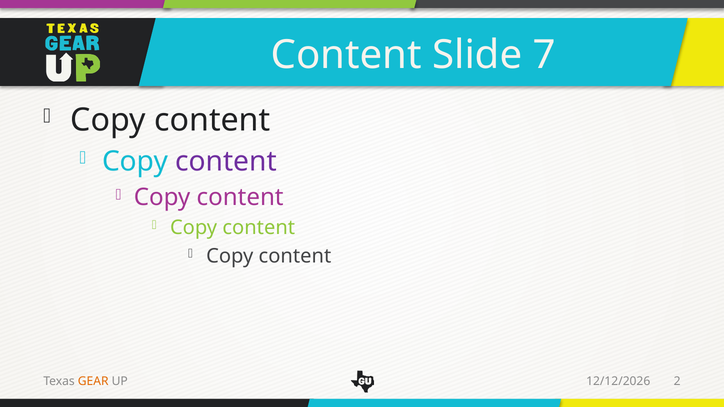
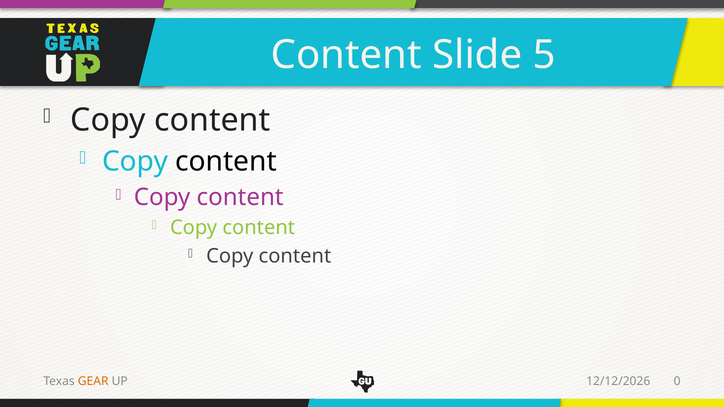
7: 7 -> 5
content at (226, 162) colour: purple -> black
2: 2 -> 0
